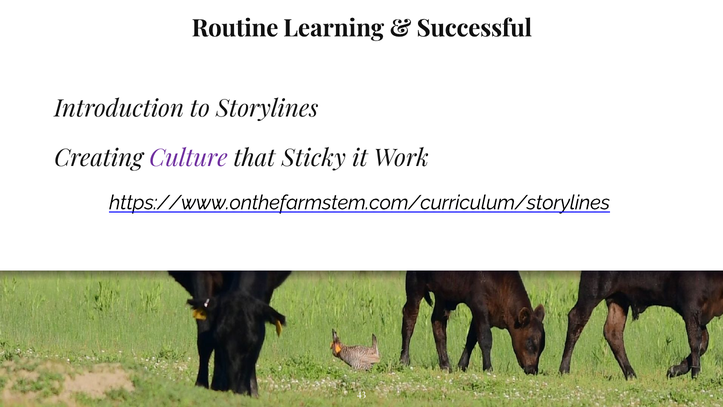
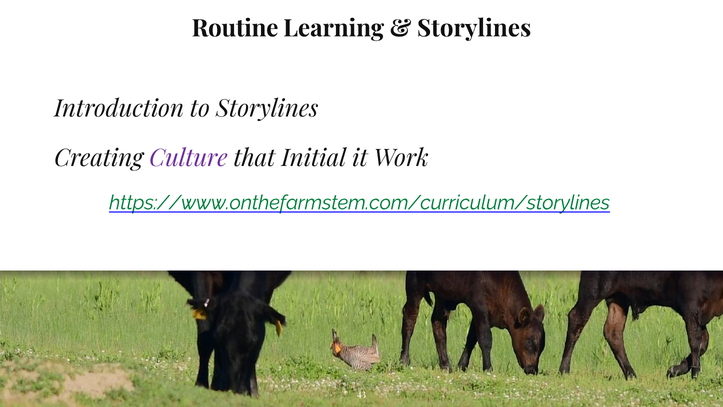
Successful at (474, 28): Successful -> Storylines
Sticky: Sticky -> Initial
https://www.onthefarmstem.com/curriculum/storylines colour: black -> green
